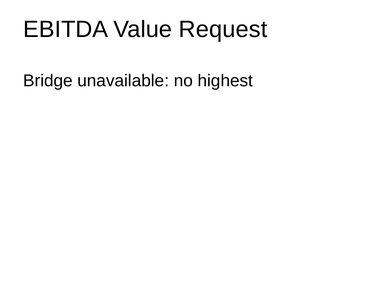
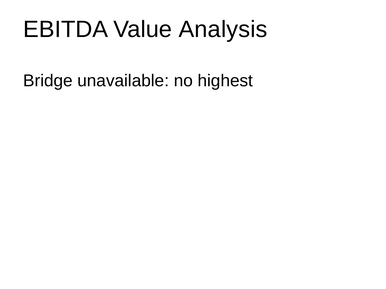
Request: Request -> Analysis
